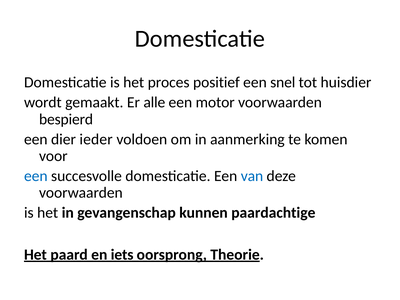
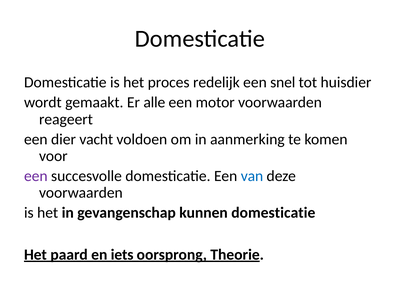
positief: positief -> redelijk
bespierd: bespierd -> reageert
ieder: ieder -> vacht
een at (36, 176) colour: blue -> purple
kunnen paardachtige: paardachtige -> domesticatie
